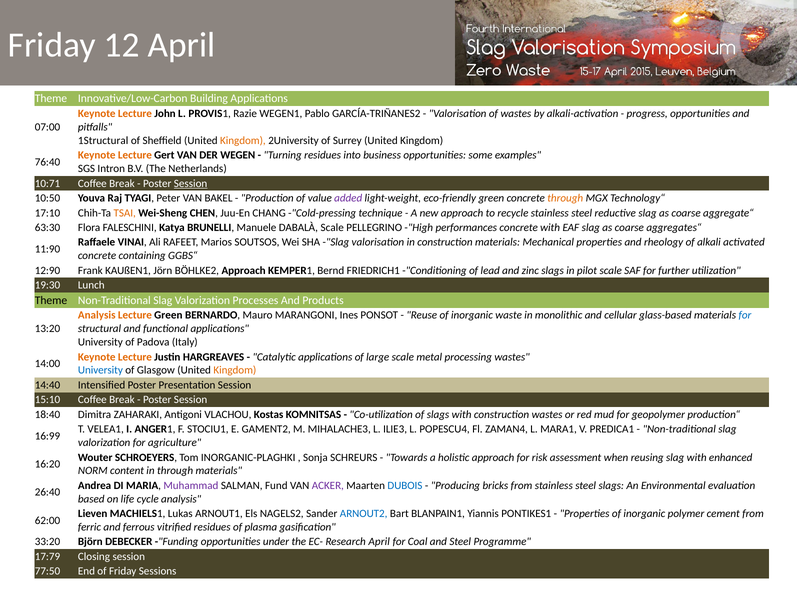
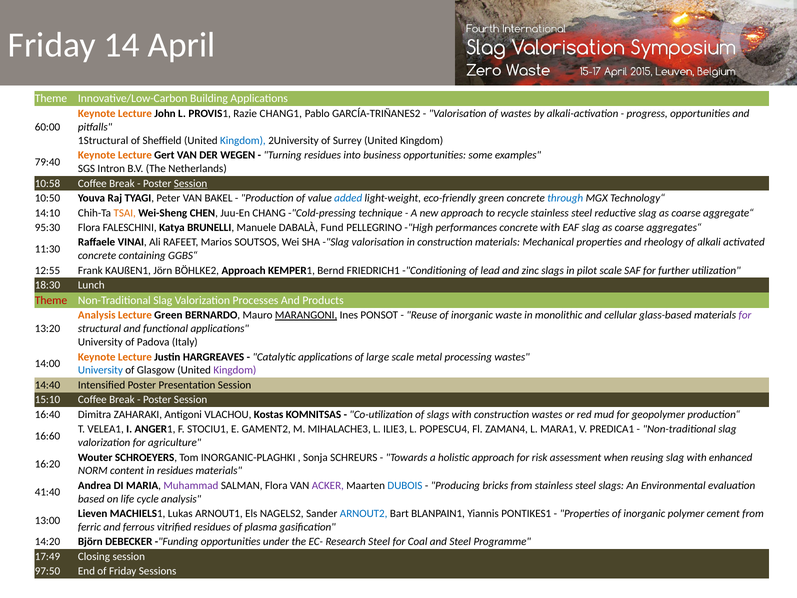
12: 12 -> 14
WEGEN1: WEGEN1 -> CHANG1
07:00: 07:00 -> 60:00
Kingdom at (243, 140) colour: orange -> blue
76:40: 76:40 -> 79:40
10:71: 10:71 -> 10:58
added colour: purple -> blue
through at (565, 198) colour: orange -> blue
17:10: 17:10 -> 14:10
63:30: 63:30 -> 95:30
DABALÀ Scale: Scale -> Fund
11:90: 11:90 -> 11:30
12:90: 12:90 -> 12:55
19:30: 19:30 -> 18:30
Theme at (51, 300) colour: black -> red
MARANGONI underline: none -> present
for at (745, 315) colour: blue -> purple
Kingdom at (235, 370) colour: orange -> purple
18:40: 18:40 -> 16:40
16:99: 16:99 -> 16:60
in through: through -> residues
SALMAN Fund: Fund -> Flora
26:40: 26:40 -> 41:40
62:00: 62:00 -> 13:00
33:20: 33:20 -> 14:20
Research April: April -> Steel
17:79: 17:79 -> 17:49
77:50: 77:50 -> 97:50
